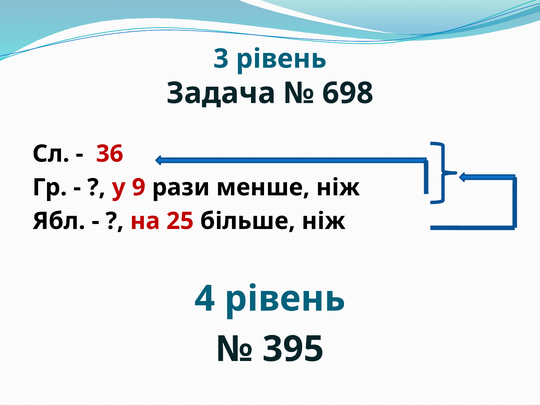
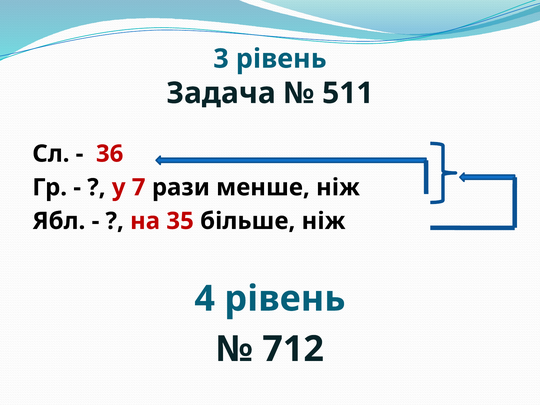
698: 698 -> 511
9: 9 -> 7
25: 25 -> 35
395: 395 -> 712
